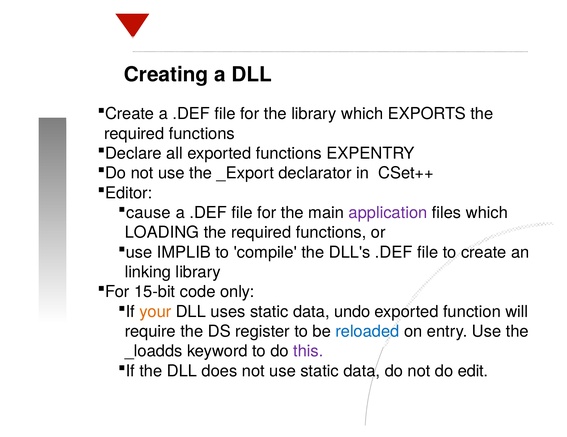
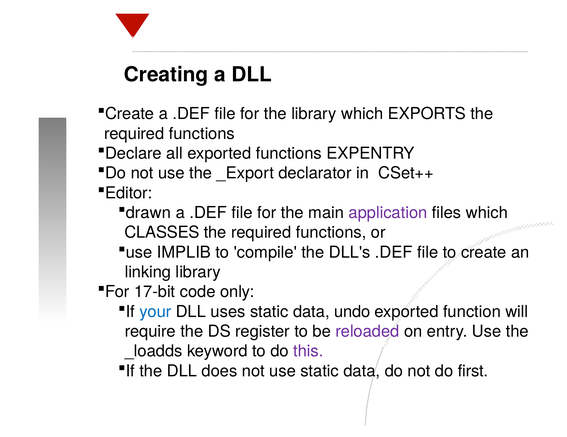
cause: cause -> drawn
LOADING: LOADING -> CLASSES
15-bit: 15-bit -> 17-bit
your colour: orange -> blue
reloaded colour: blue -> purple
edit: edit -> first
